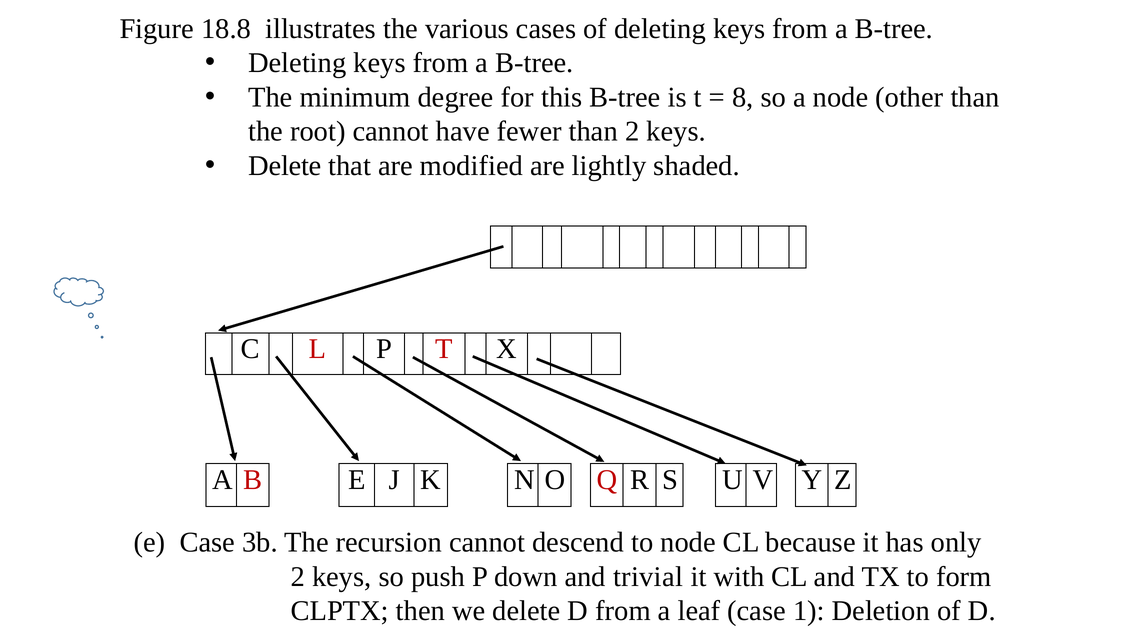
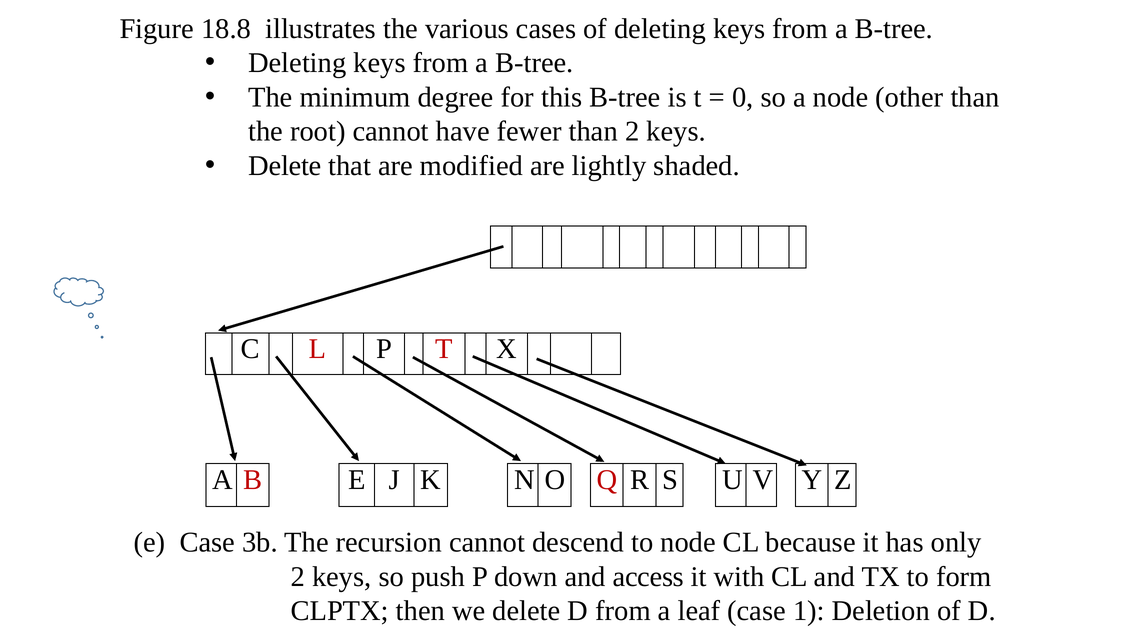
8: 8 -> 0
trivial: trivial -> access
